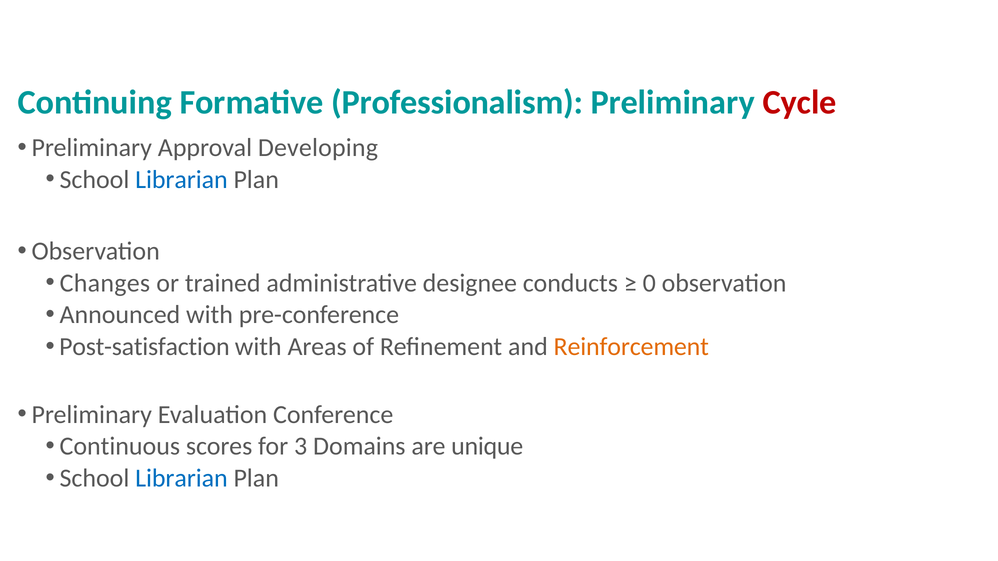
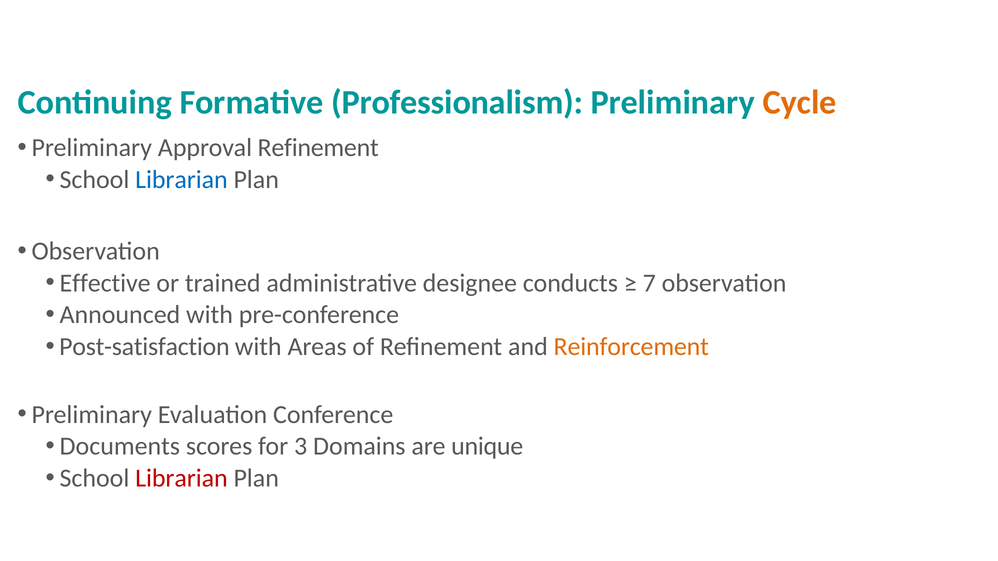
Cycle colour: red -> orange
Approval Developing: Developing -> Refinement
Changes: Changes -> Effective
0: 0 -> 7
Continuous: Continuous -> Documents
Librarian at (181, 479) colour: blue -> red
